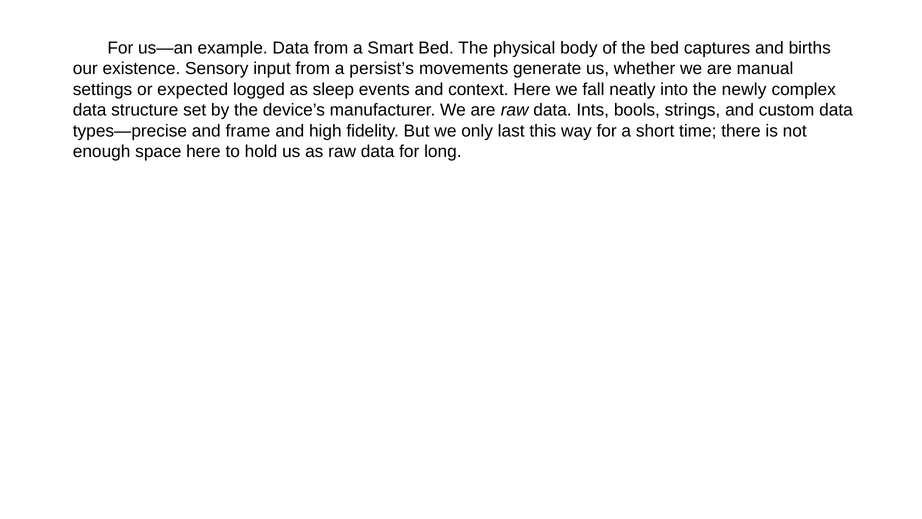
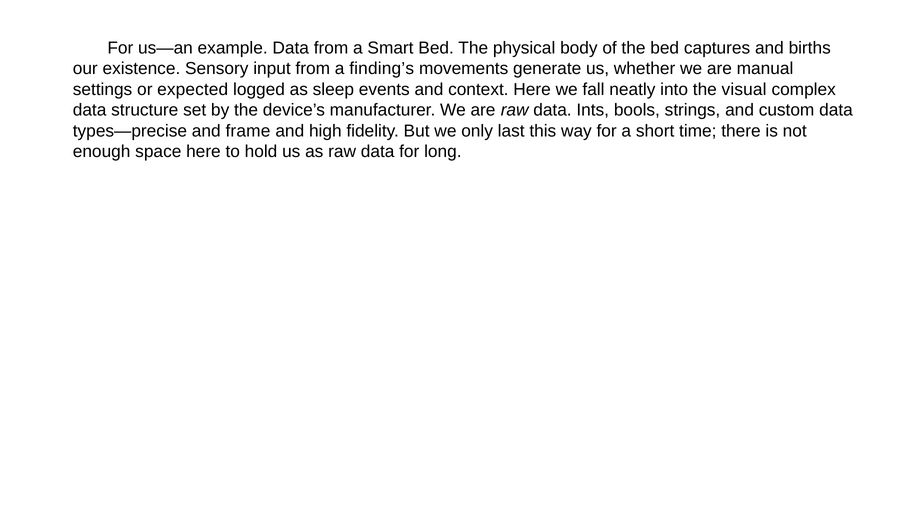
persist’s: persist’s -> finding’s
newly: newly -> visual
